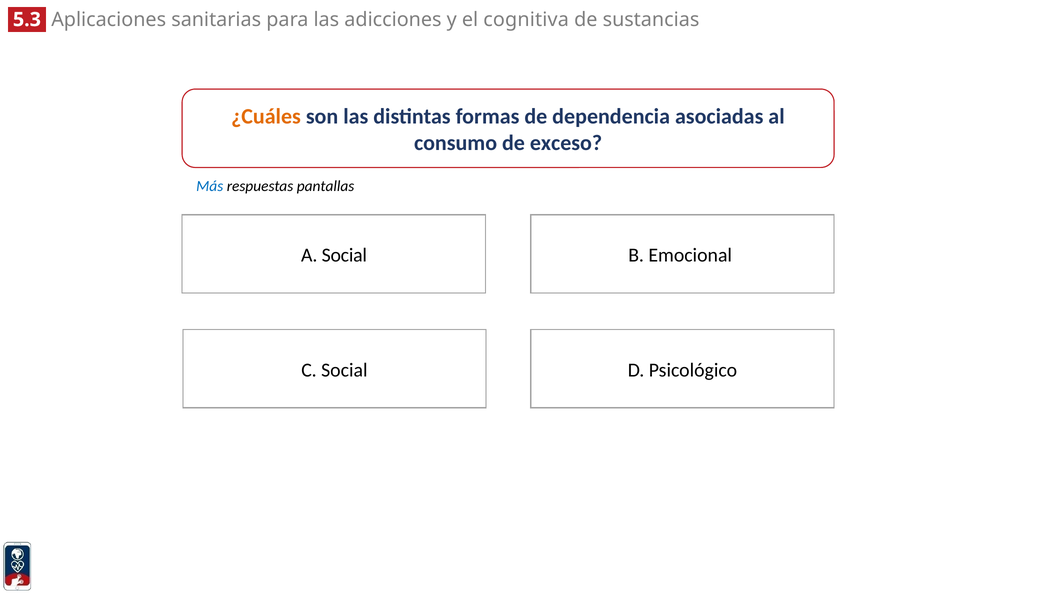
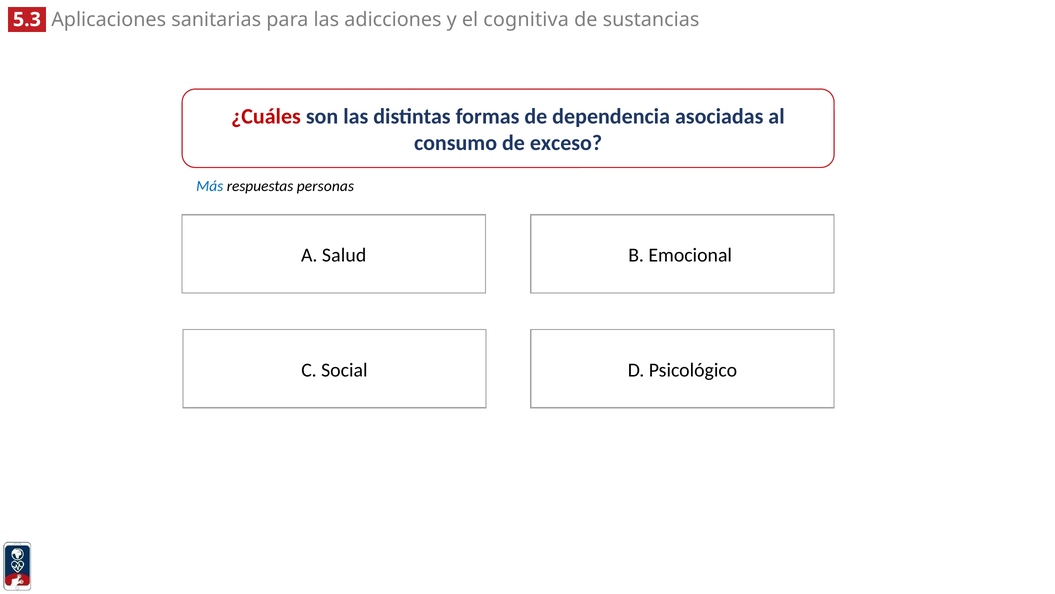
¿Cuáles colour: orange -> red
pantallas: pantallas -> personas
A Social: Social -> Salud
